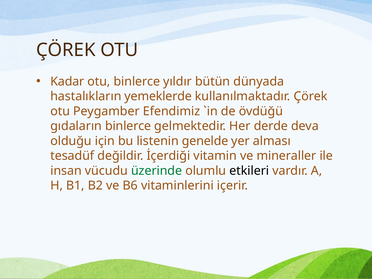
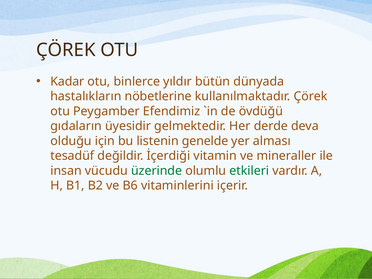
yemeklerde: yemeklerde -> nöbetlerine
gıdaların binlerce: binlerce -> üyesidir
etkileri colour: black -> green
